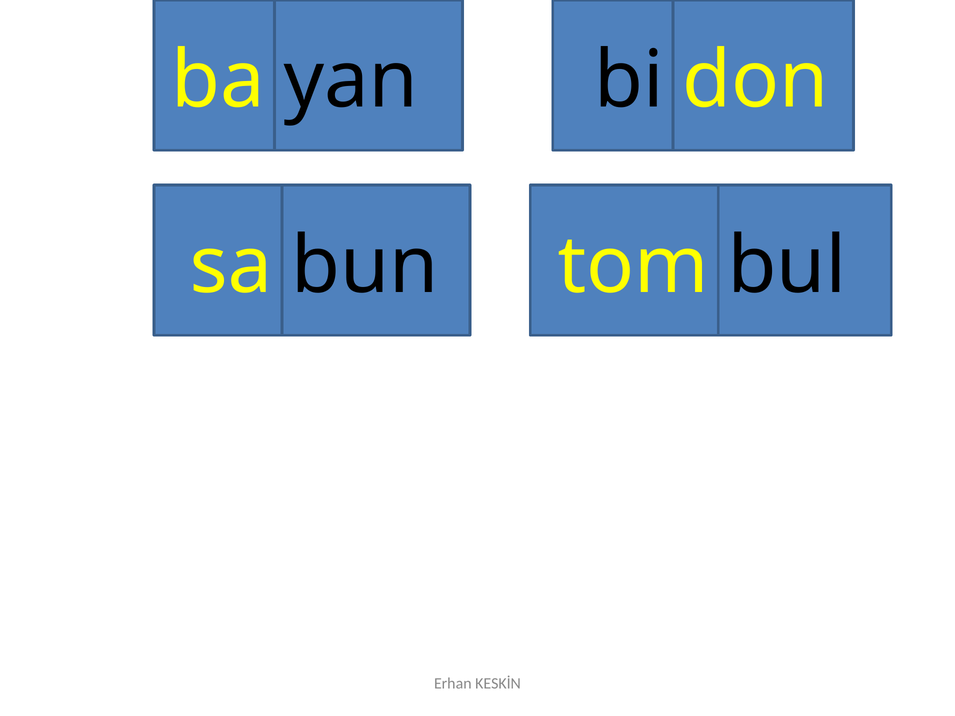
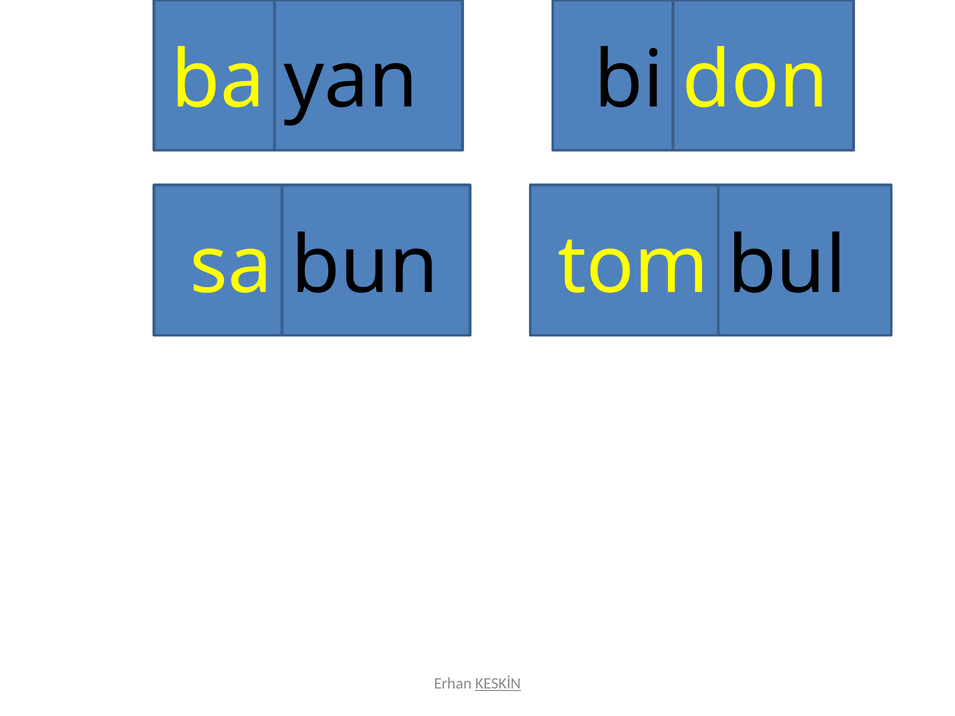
KESKİN underline: none -> present
